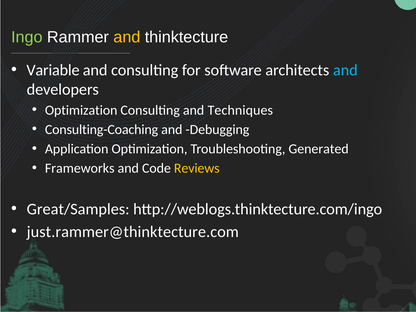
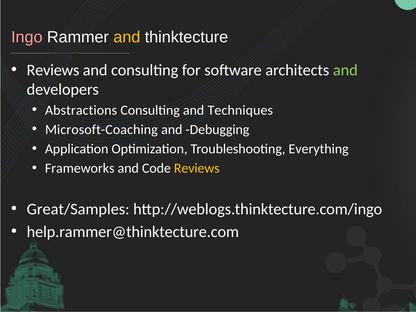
Ingo colour: light green -> pink
Variable at (53, 70): Variable -> Reviews
and at (345, 70) colour: light blue -> light green
Optimization at (81, 110): Optimization -> Abstractions
Consulting-Coaching: Consulting-Coaching -> Microsoft-Coaching
Generated: Generated -> Everything
just.rammer@thinktecture.com: just.rammer@thinktecture.com -> help.rammer@thinktecture.com
